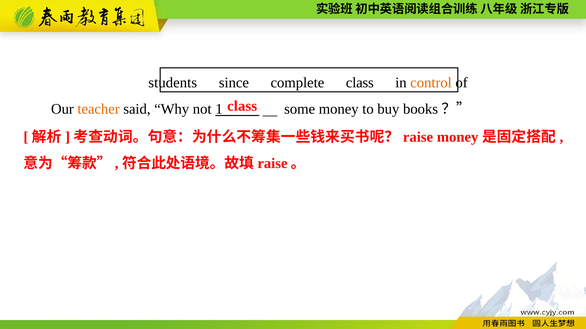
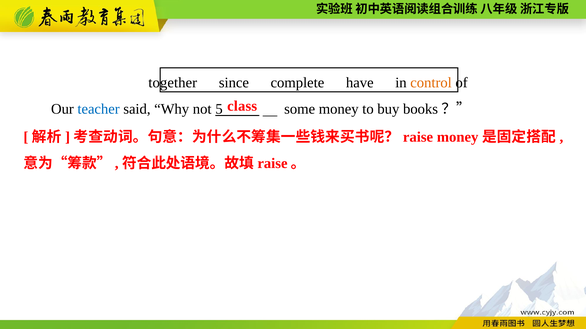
students: students -> together
complete class: class -> have
teacher colour: orange -> blue
1: 1 -> 5
